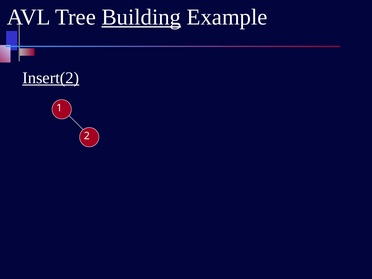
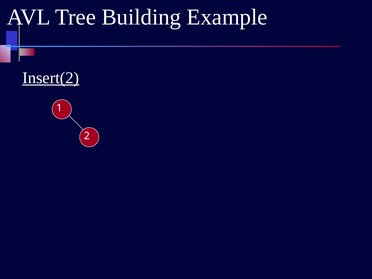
Building underline: present -> none
